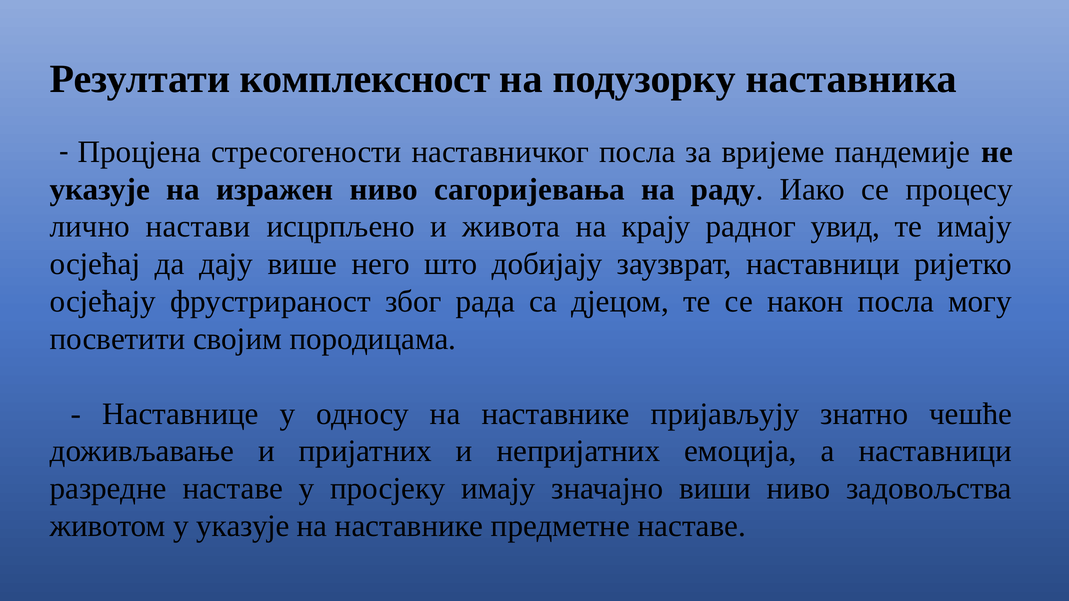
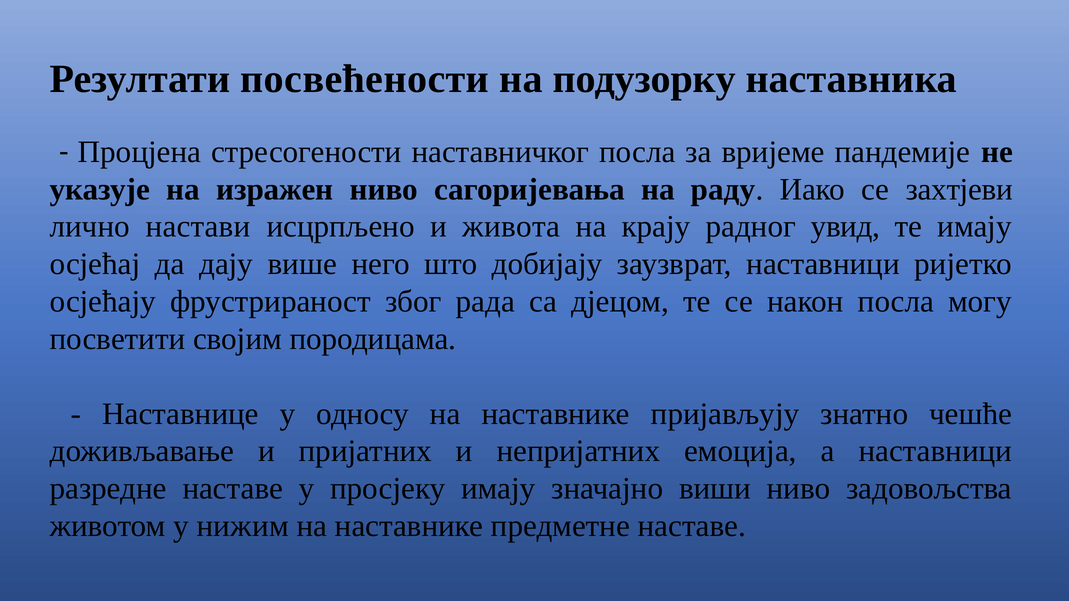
комплексност: комплексност -> посвећености
процесу: процесу -> захтјеви
у указује: указује -> нижим
